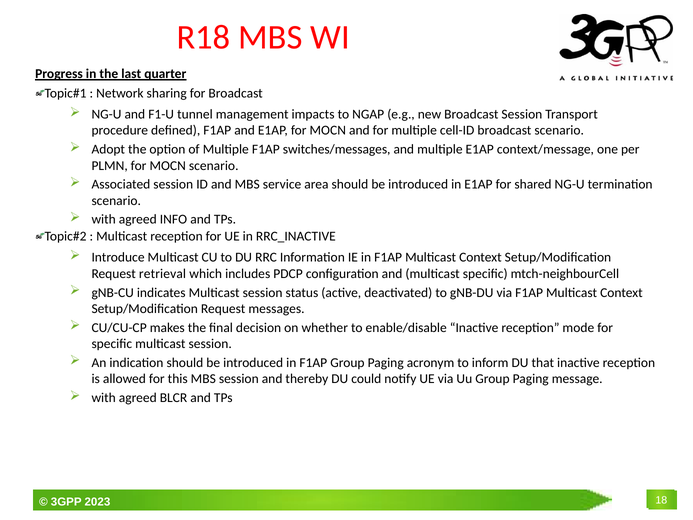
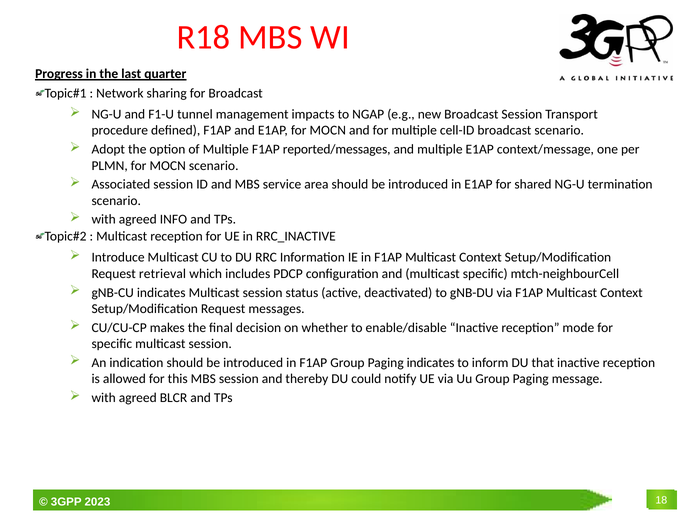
switches/messages: switches/messages -> reported/messages
Paging acronym: acronym -> indicates
